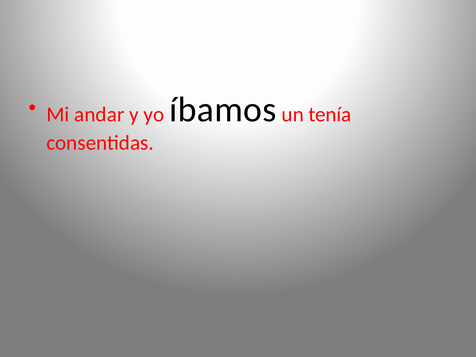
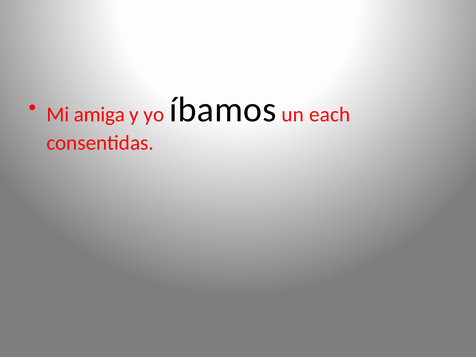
andar: andar -> amiga
tenía: tenía -> each
